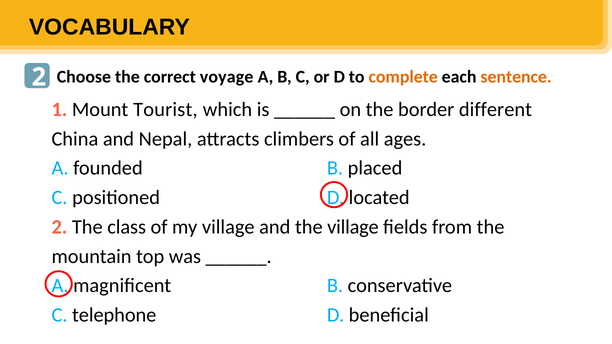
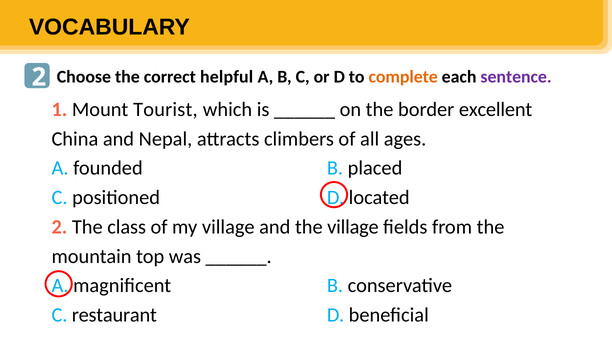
voyage: voyage -> helpful
sentence colour: orange -> purple
different: different -> excellent
telephone: telephone -> restaurant
